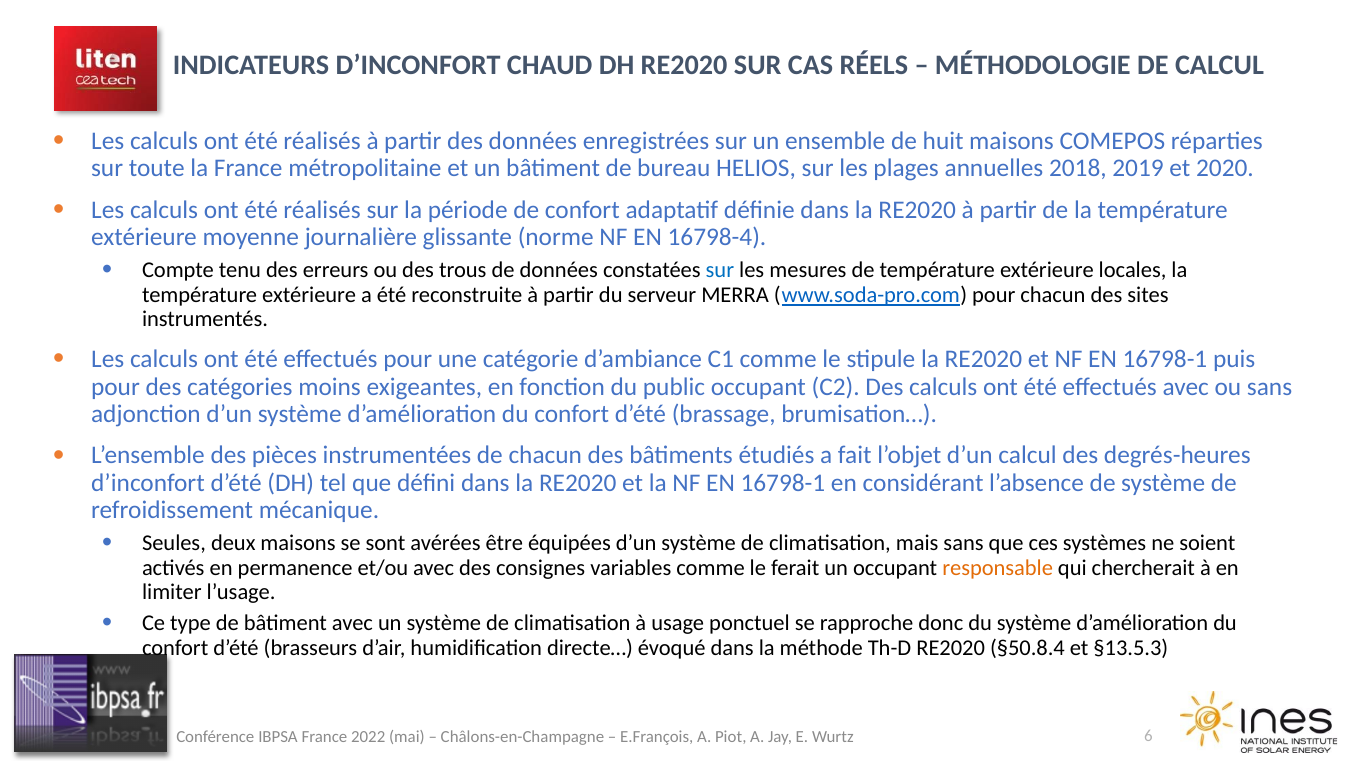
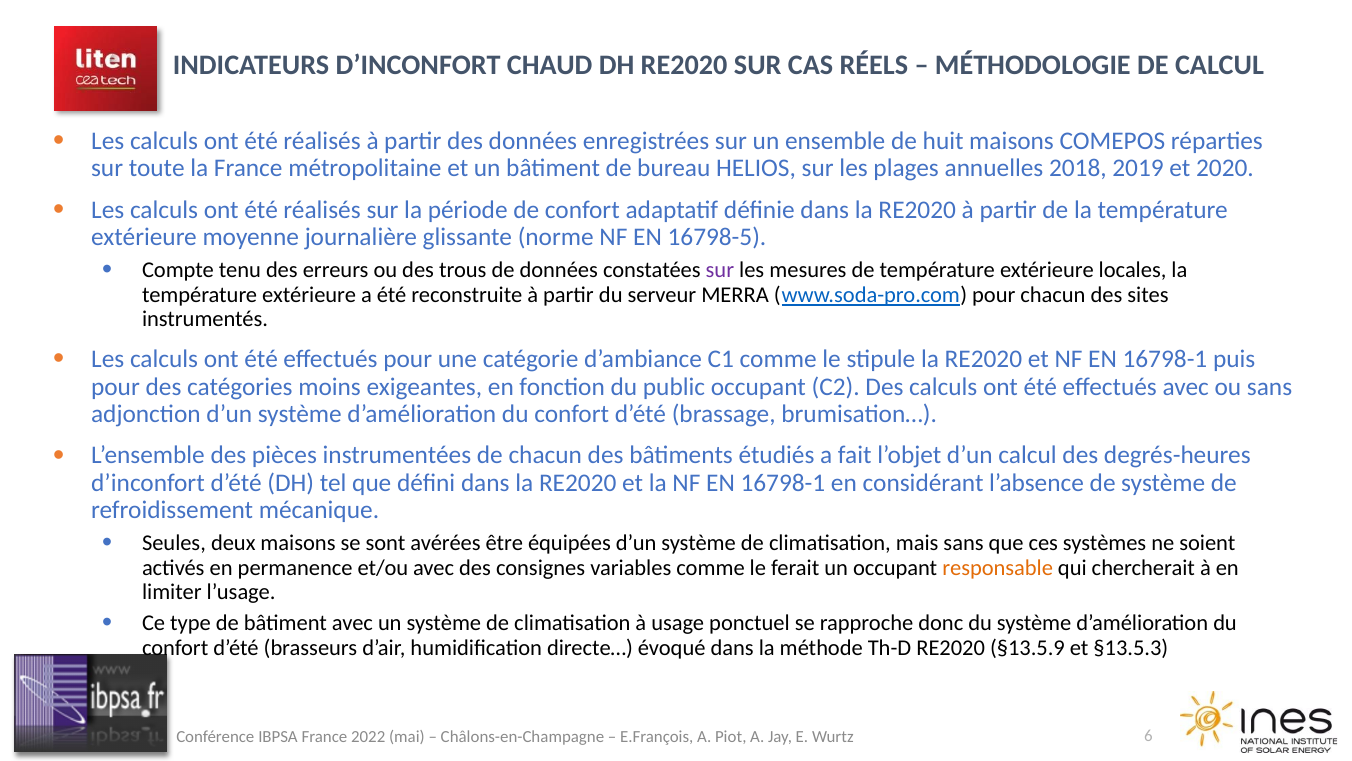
16798-4: 16798-4 -> 16798-5
sur at (720, 270) colour: blue -> purple
§50.8.4: §50.8.4 -> §13.5.9
